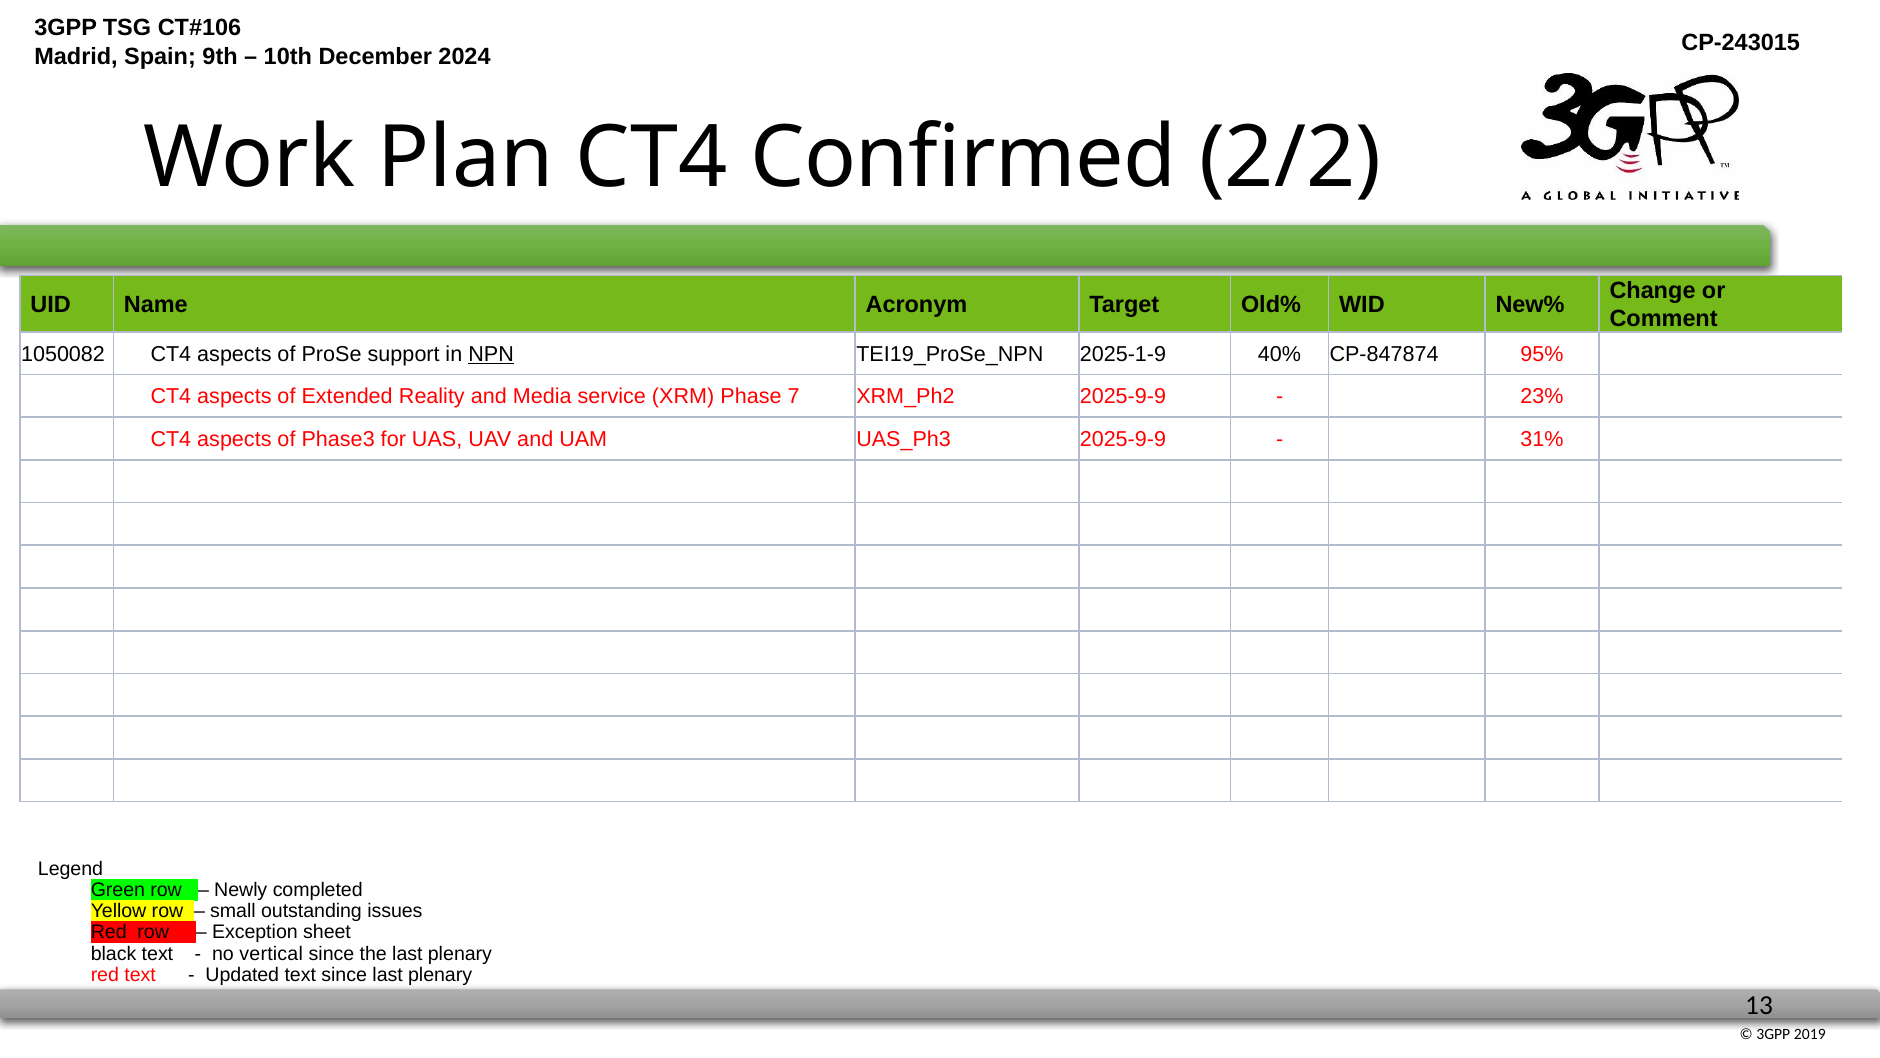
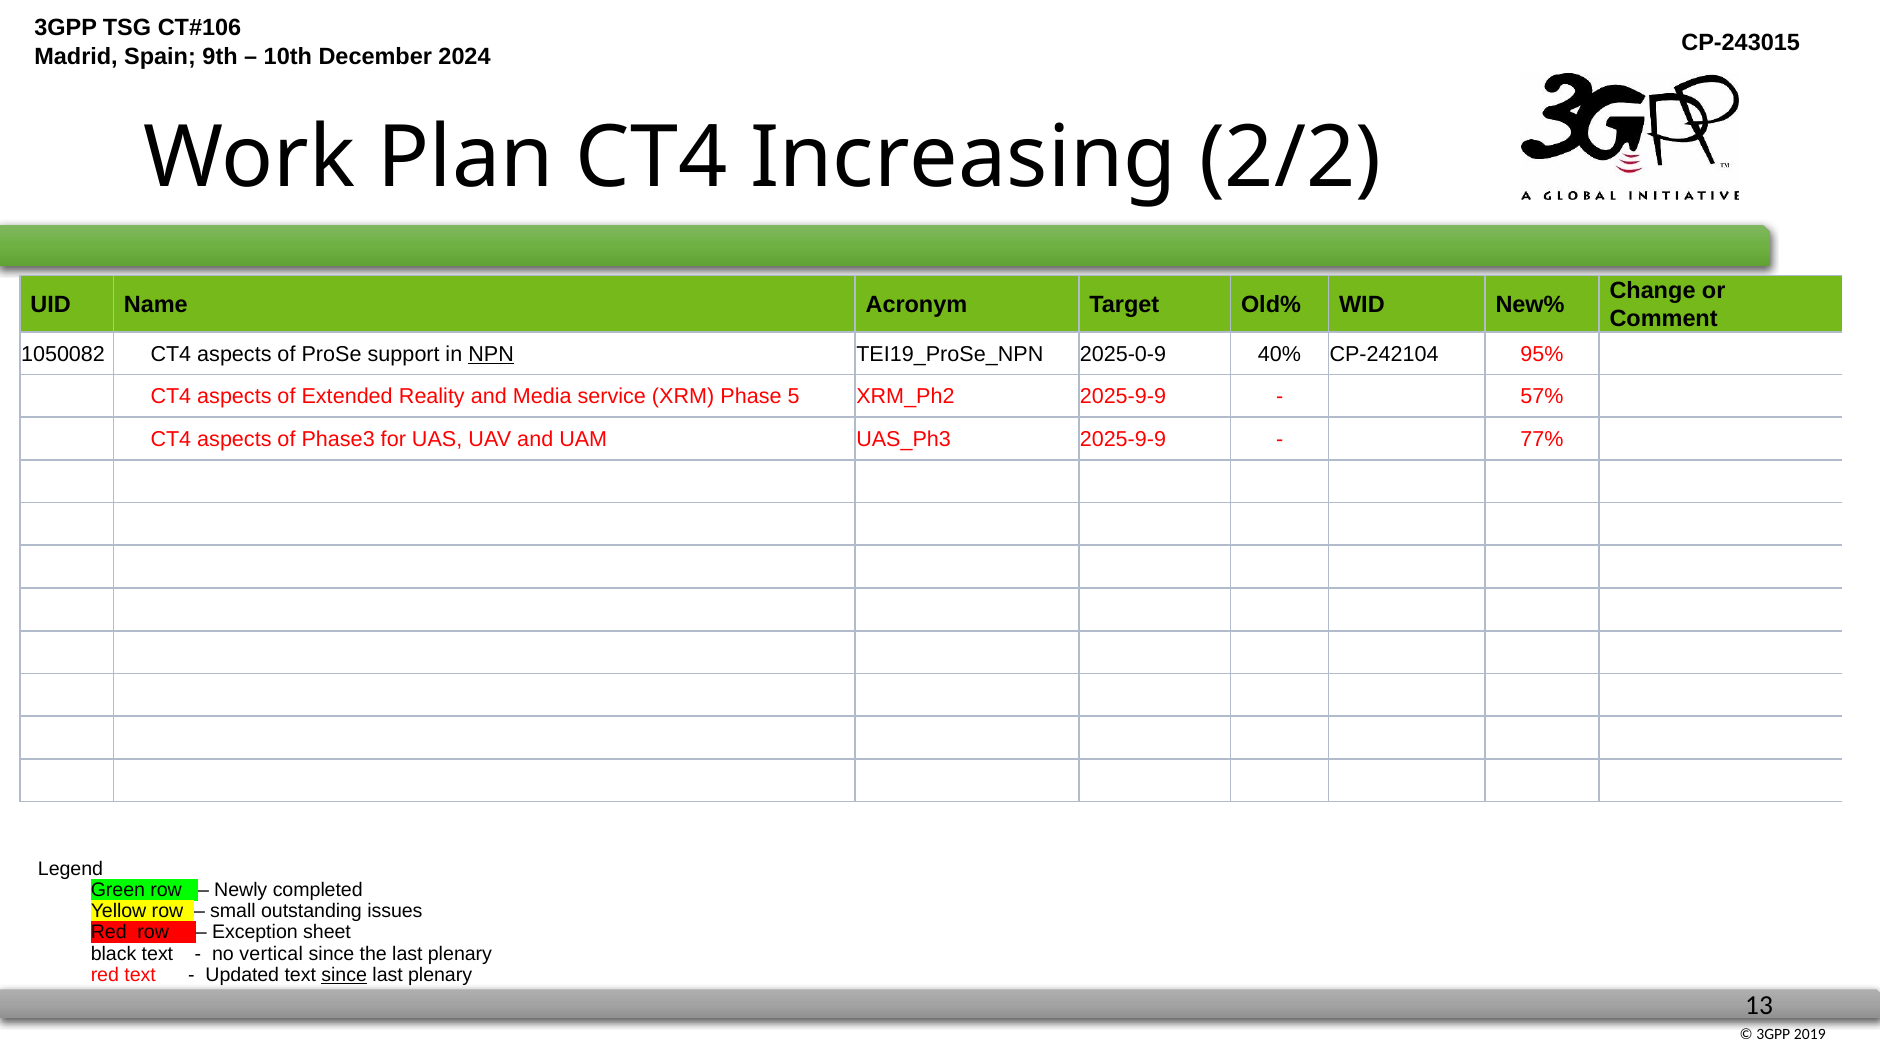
Confirmed: Confirmed -> Increasing
2025-1-9: 2025-1-9 -> 2025-0-9
CP-847874: CP-847874 -> CP-242104
7: 7 -> 5
23%: 23% -> 57%
31%: 31% -> 77%
since at (344, 974) underline: none -> present
